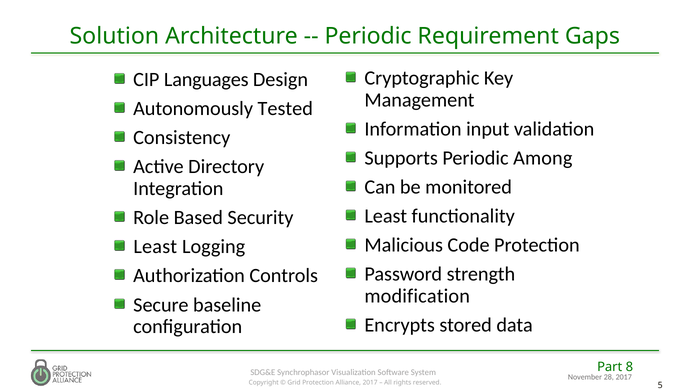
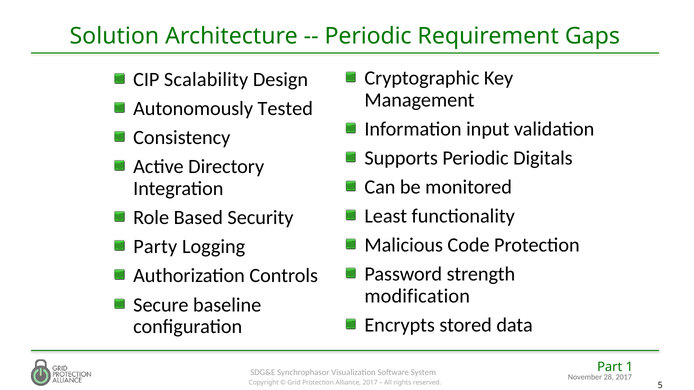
Languages: Languages -> Scalability
Among: Among -> Digitals
Least at (155, 247): Least -> Party
8: 8 -> 1
